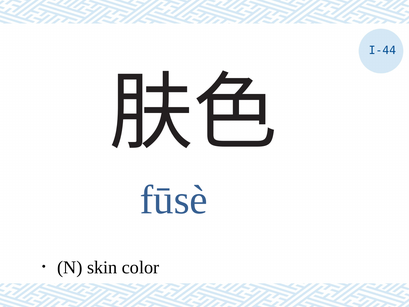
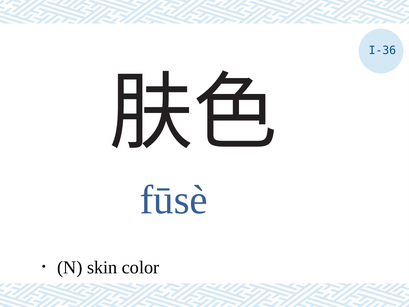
I-44: I-44 -> I-36
